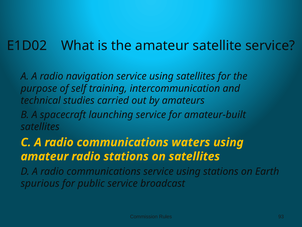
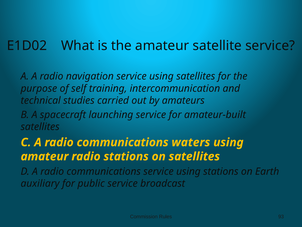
spurious: spurious -> auxiliary
